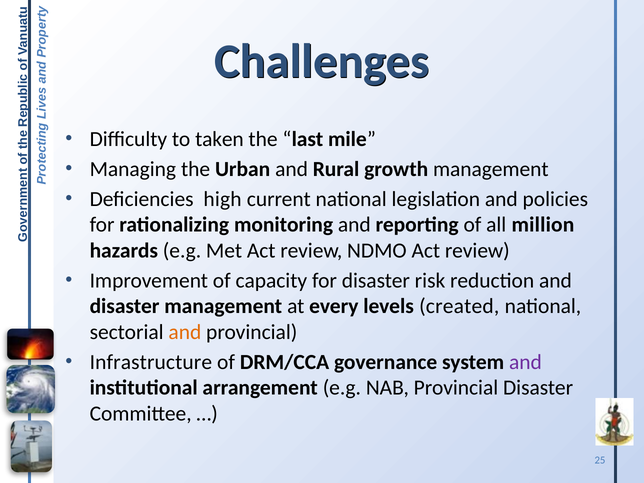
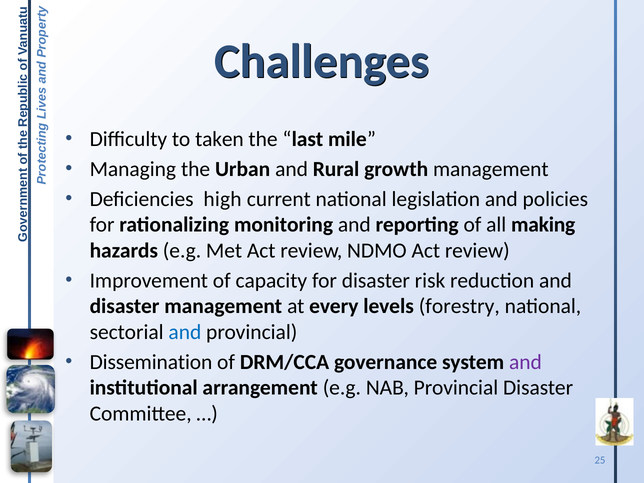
million: million -> making
created: created -> forestry
and at (185, 332) colour: orange -> blue
Infrastructure: Infrastructure -> Dissemination
